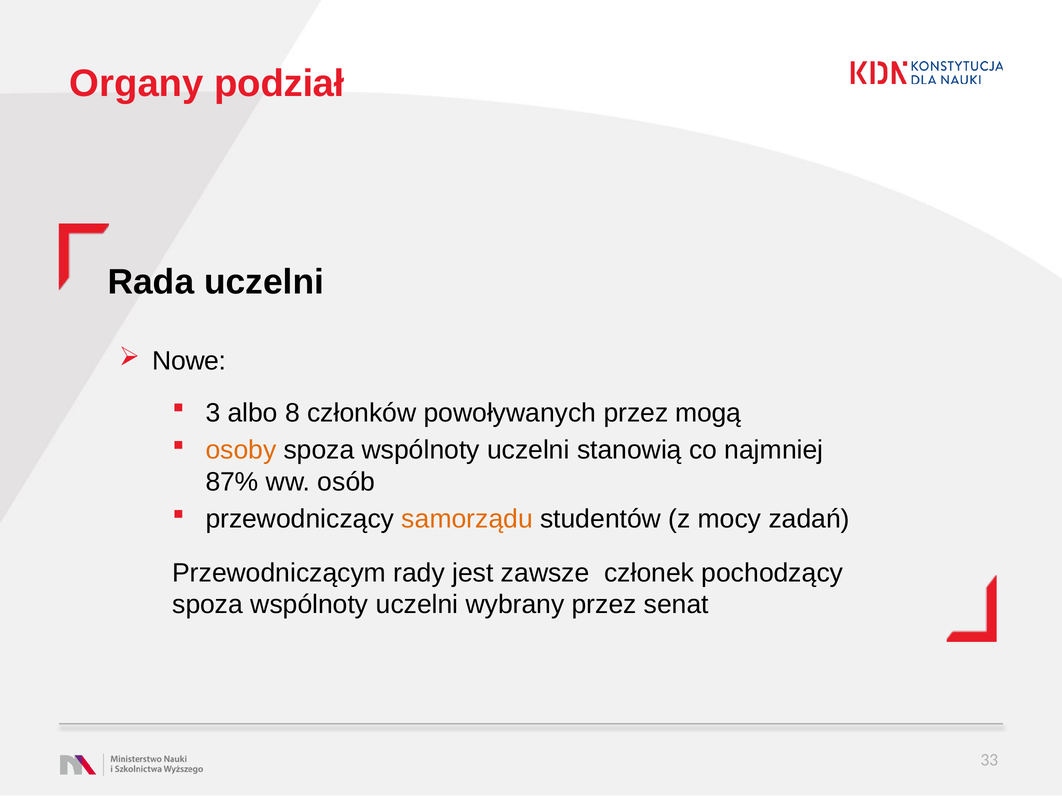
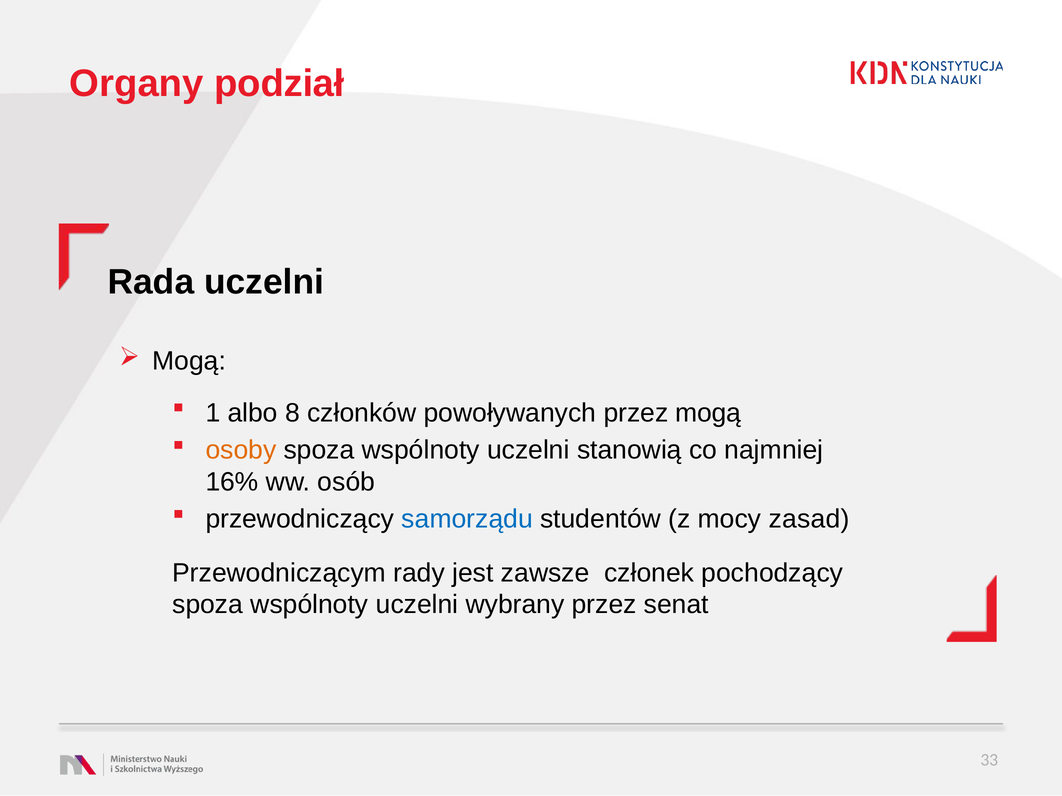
Nowe at (189, 361): Nowe -> Mogą
3: 3 -> 1
87%: 87% -> 16%
samorządu colour: orange -> blue
zadań: zadań -> zasad
